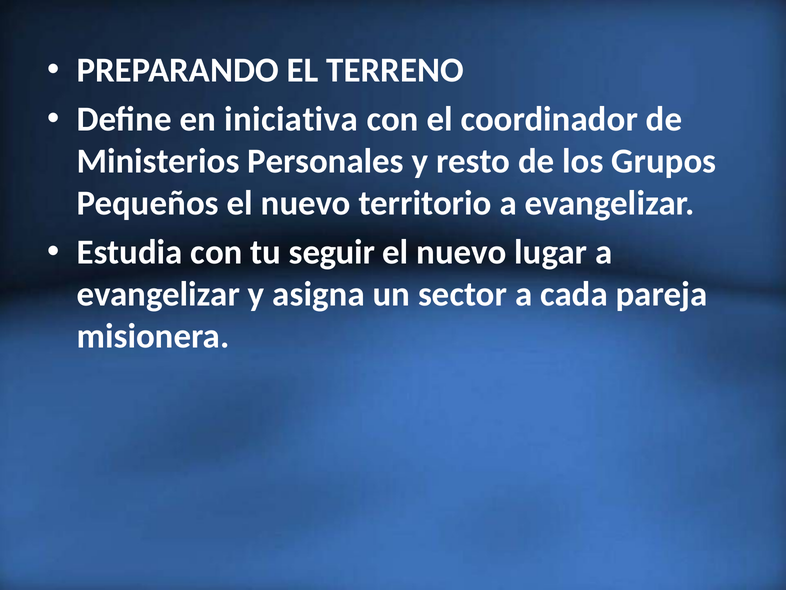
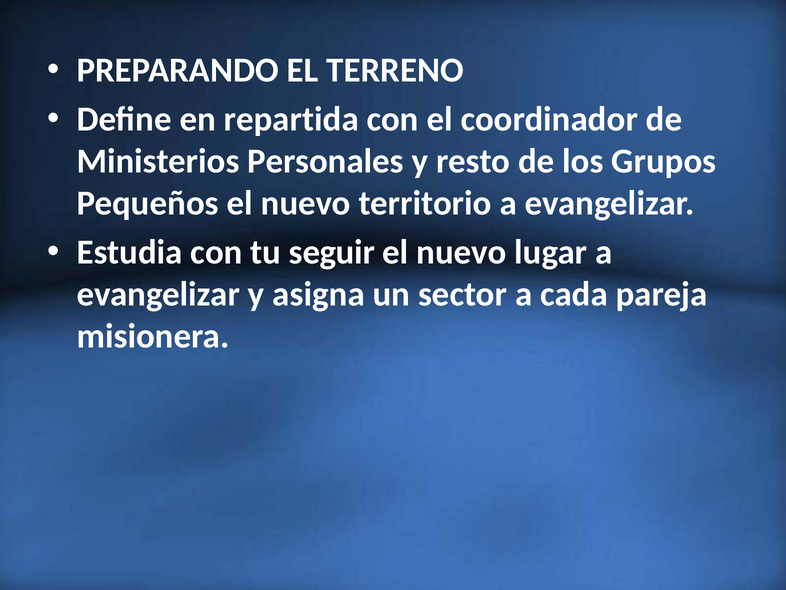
iniciativa: iniciativa -> repartida
